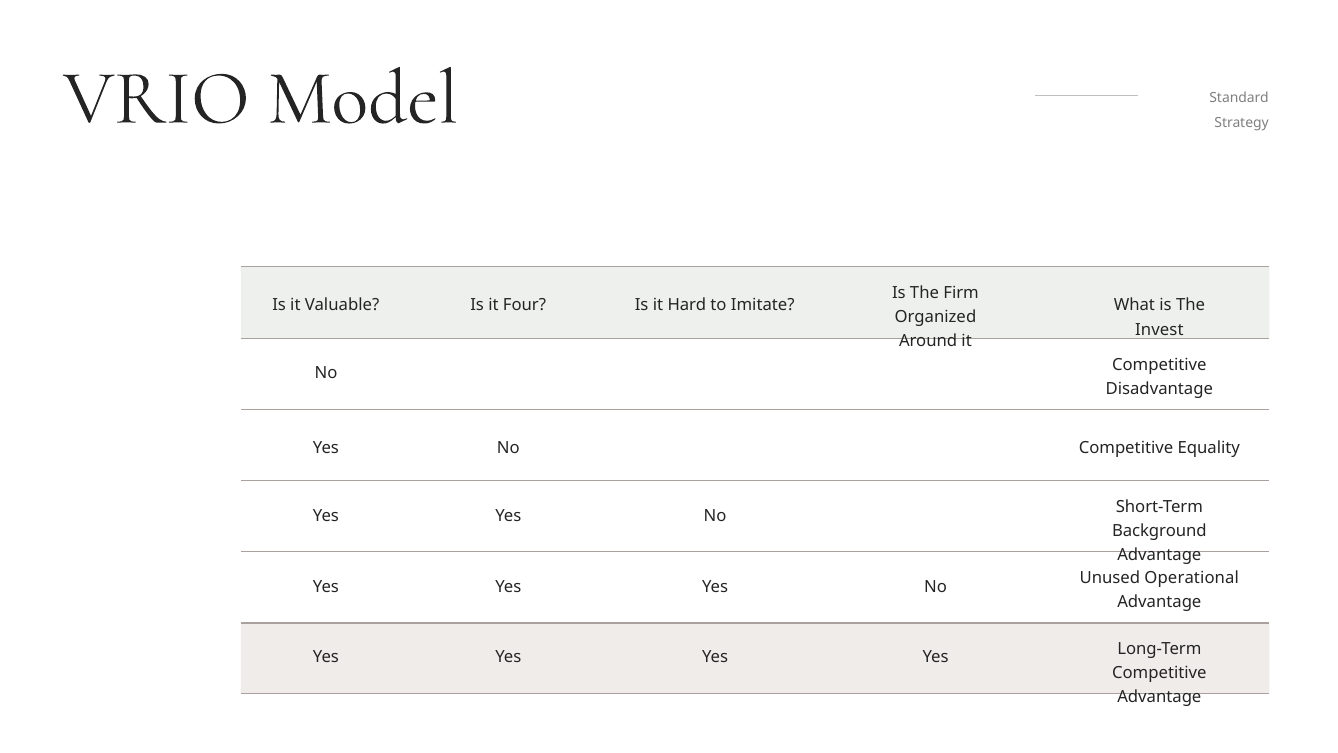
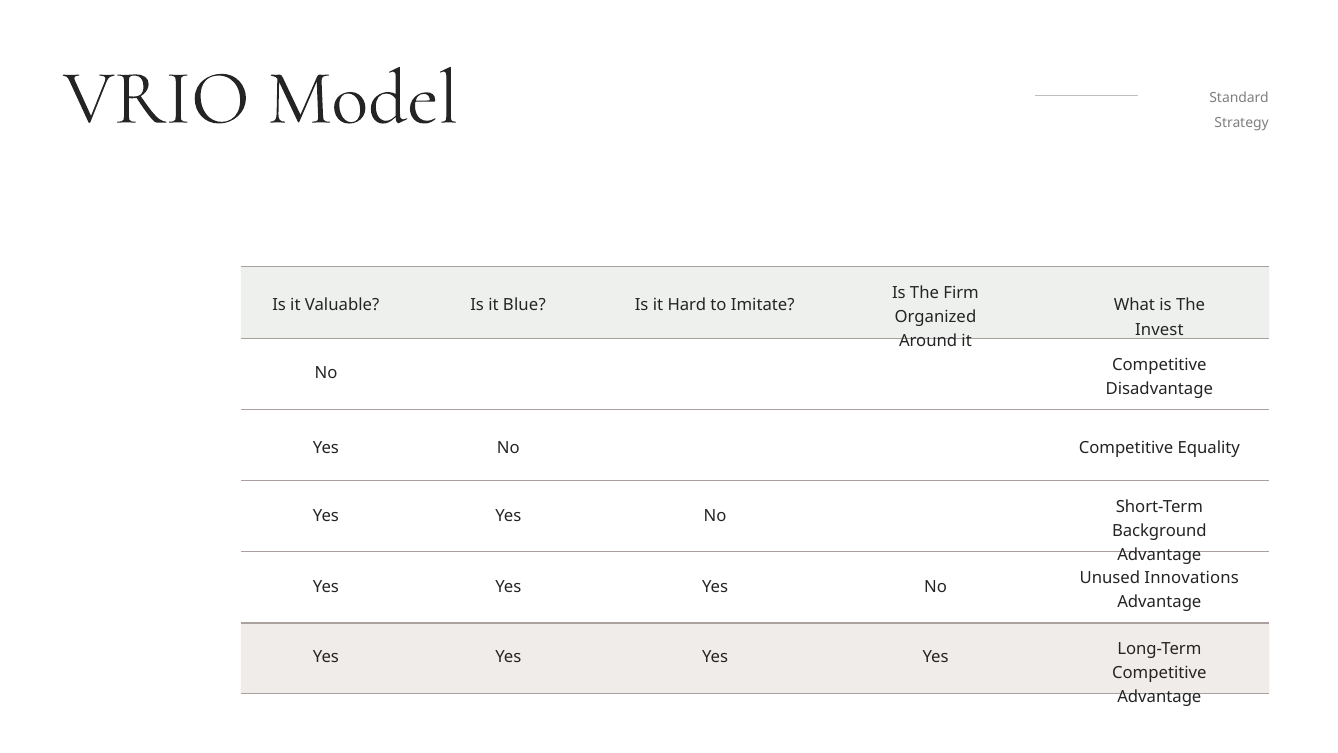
Four: Four -> Blue
Operational: Operational -> Innovations
